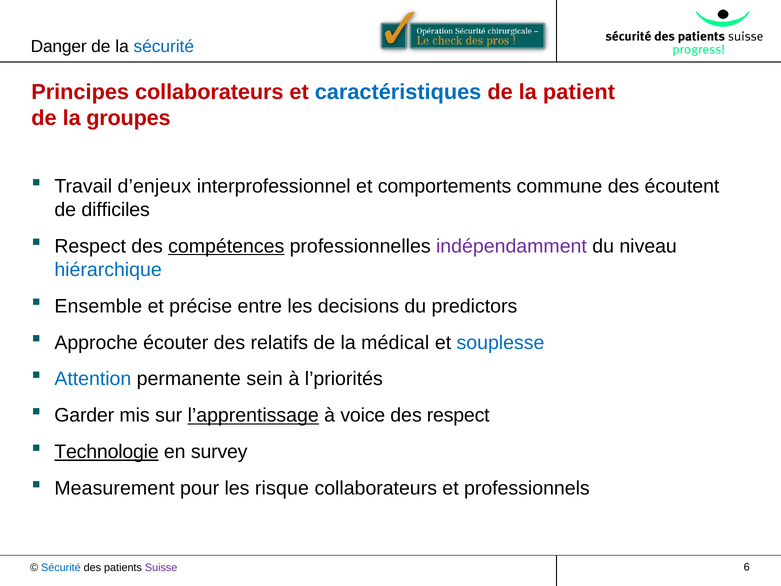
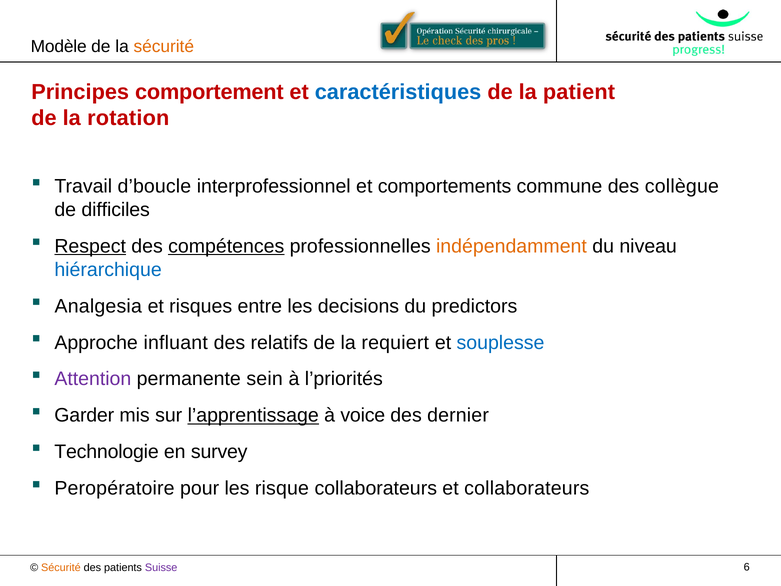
Danger: Danger -> Modèle
sécurité at (164, 46) colour: blue -> orange
Principes collaborateurs: collaborateurs -> comportement
groupes: groupes -> rotation
d’enjeux: d’enjeux -> d’boucle
écoutent: écoutent -> collègue
Respect at (90, 246) underline: none -> present
indépendamment colour: purple -> orange
Ensemble: Ensemble -> Analgesia
précise: précise -> risques
écouter: écouter -> influant
médical: médical -> requiert
Attention colour: blue -> purple
des respect: respect -> dernier
Technologie underline: present -> none
Measurement: Measurement -> Peropératoire
et professionnels: professionnels -> collaborateurs
Sécurité at (61, 567) colour: blue -> orange
